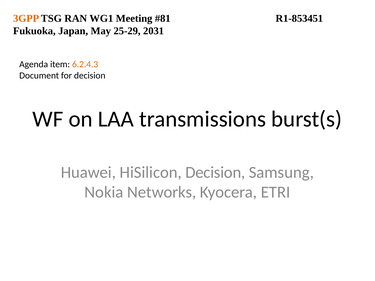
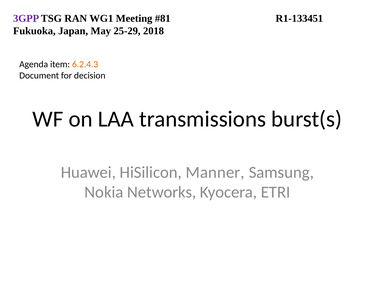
3GPP colour: orange -> purple
R1-853451: R1-853451 -> R1-133451
2031: 2031 -> 2018
HiSilicon Decision: Decision -> Manner
